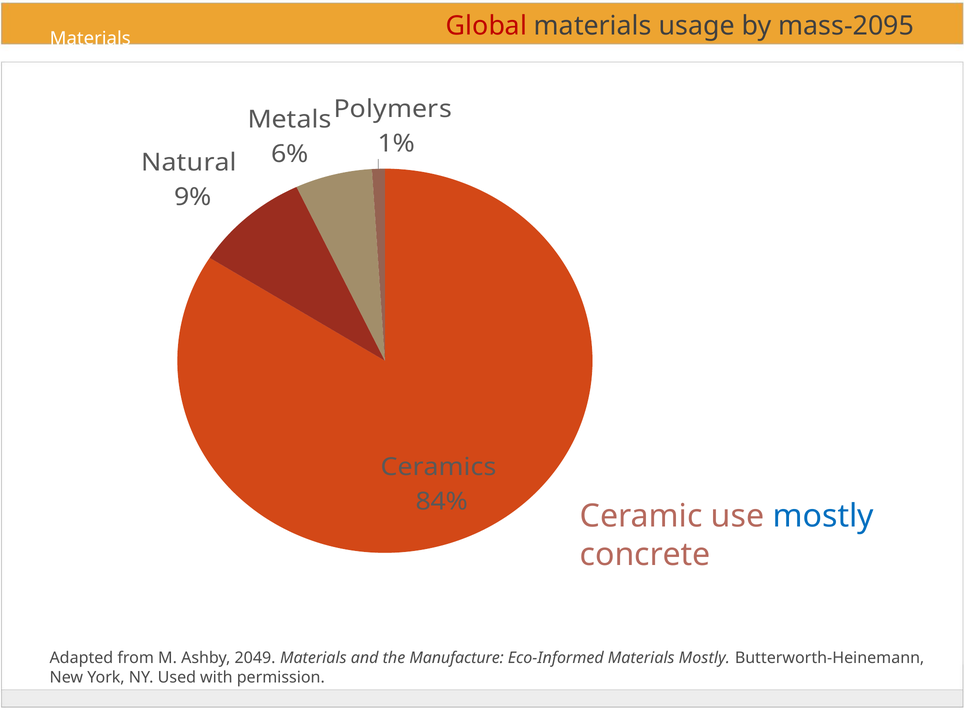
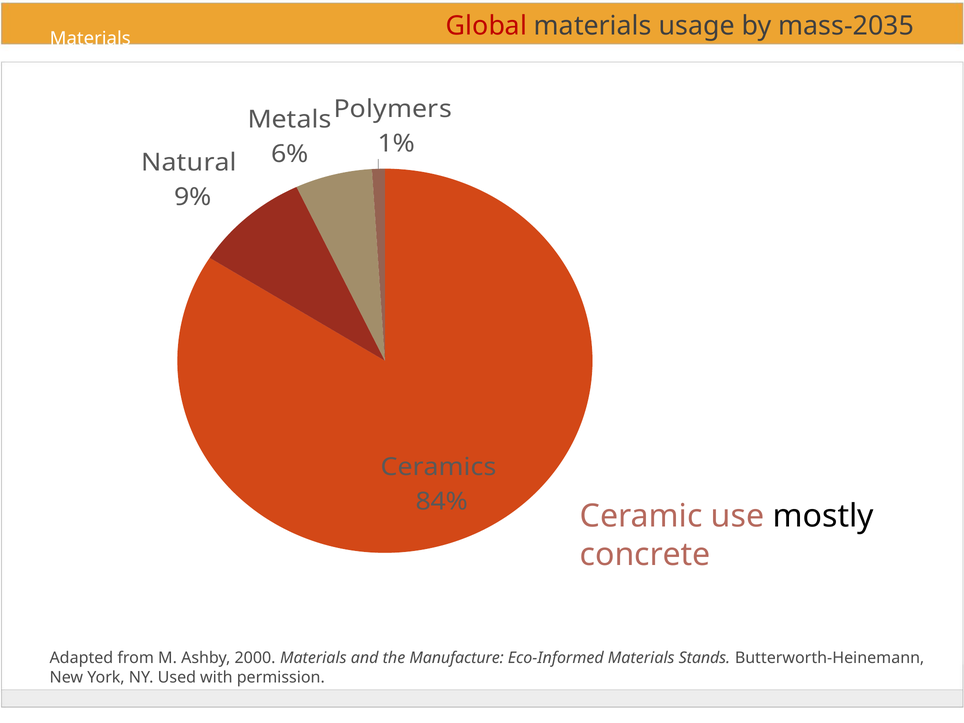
mass-2095: mass-2095 -> mass-2035
mostly at (823, 516) colour: blue -> black
2049: 2049 -> 2000
Materials Mostly: Mostly -> Stands
